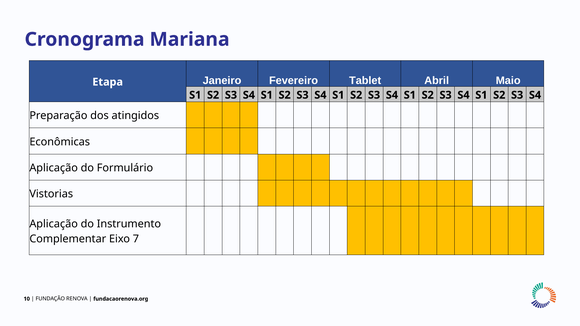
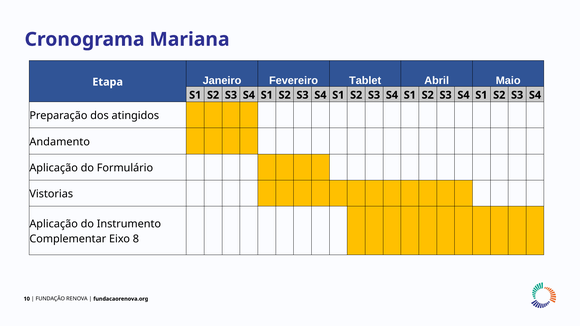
Econômicas: Econômicas -> Andamento
7: 7 -> 8
